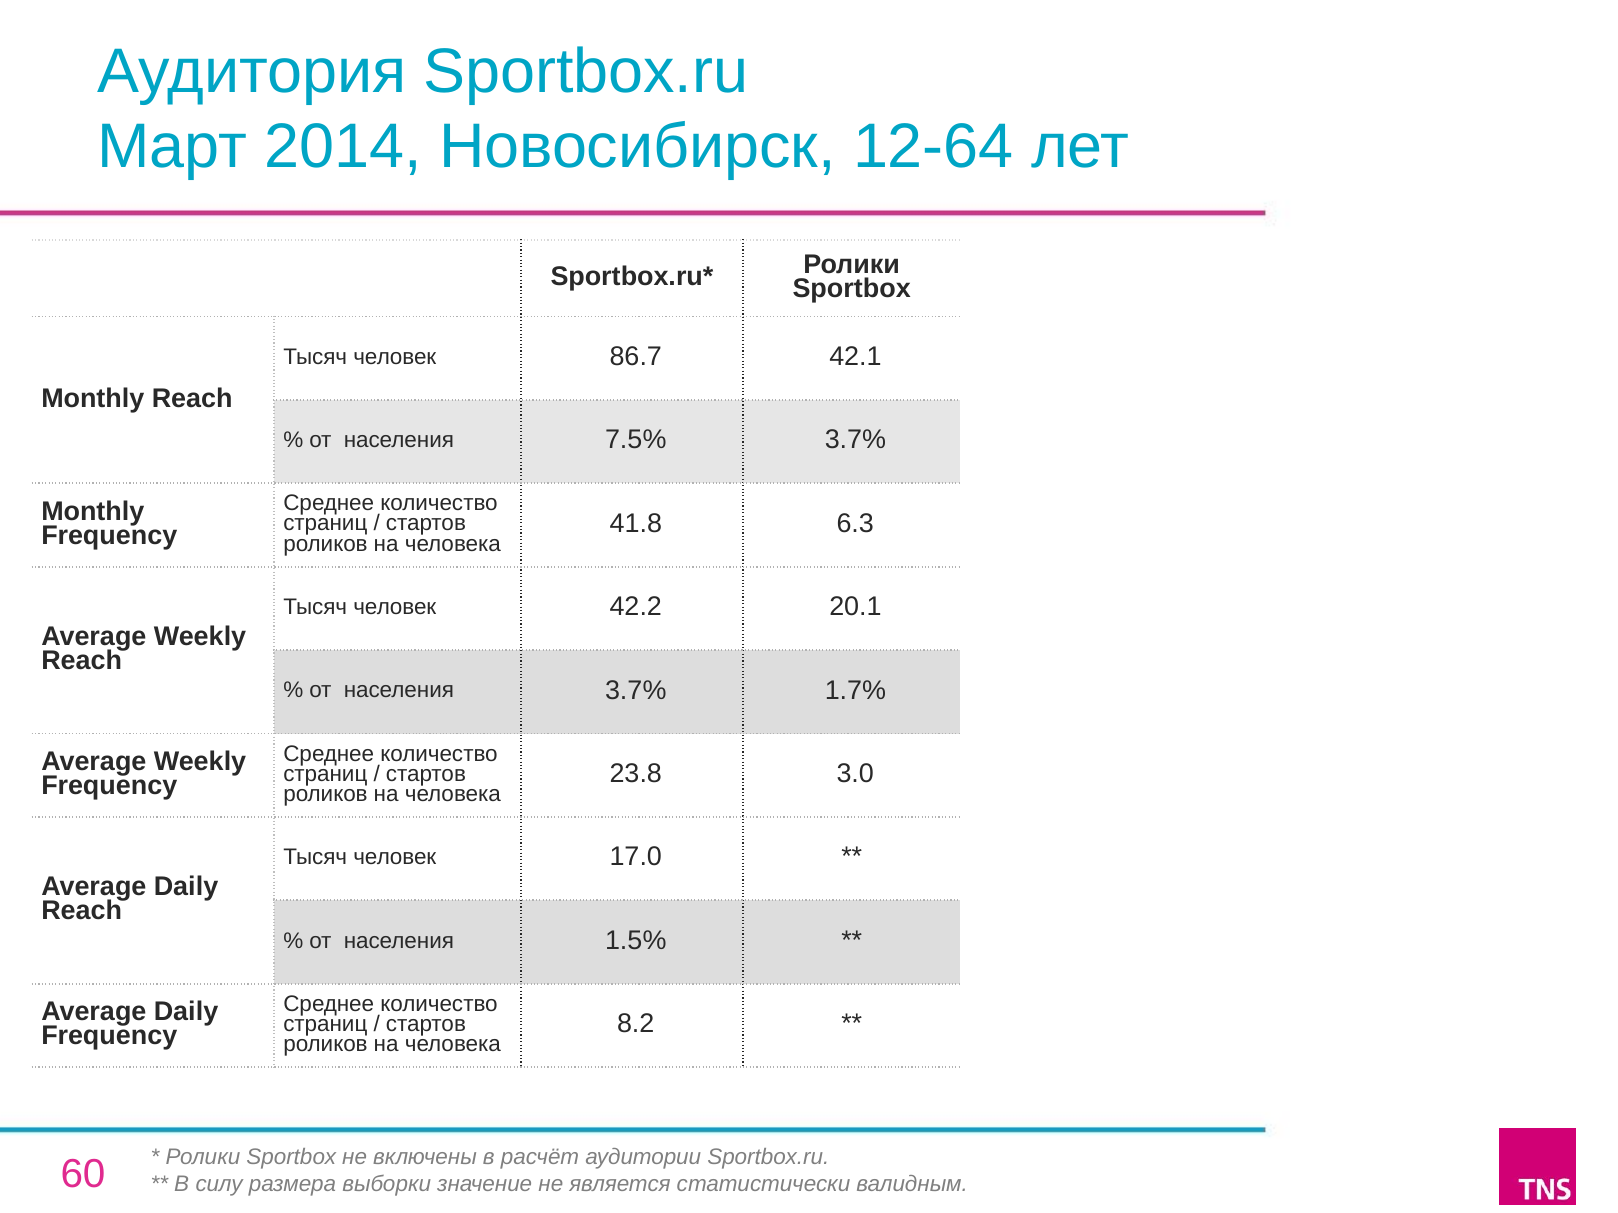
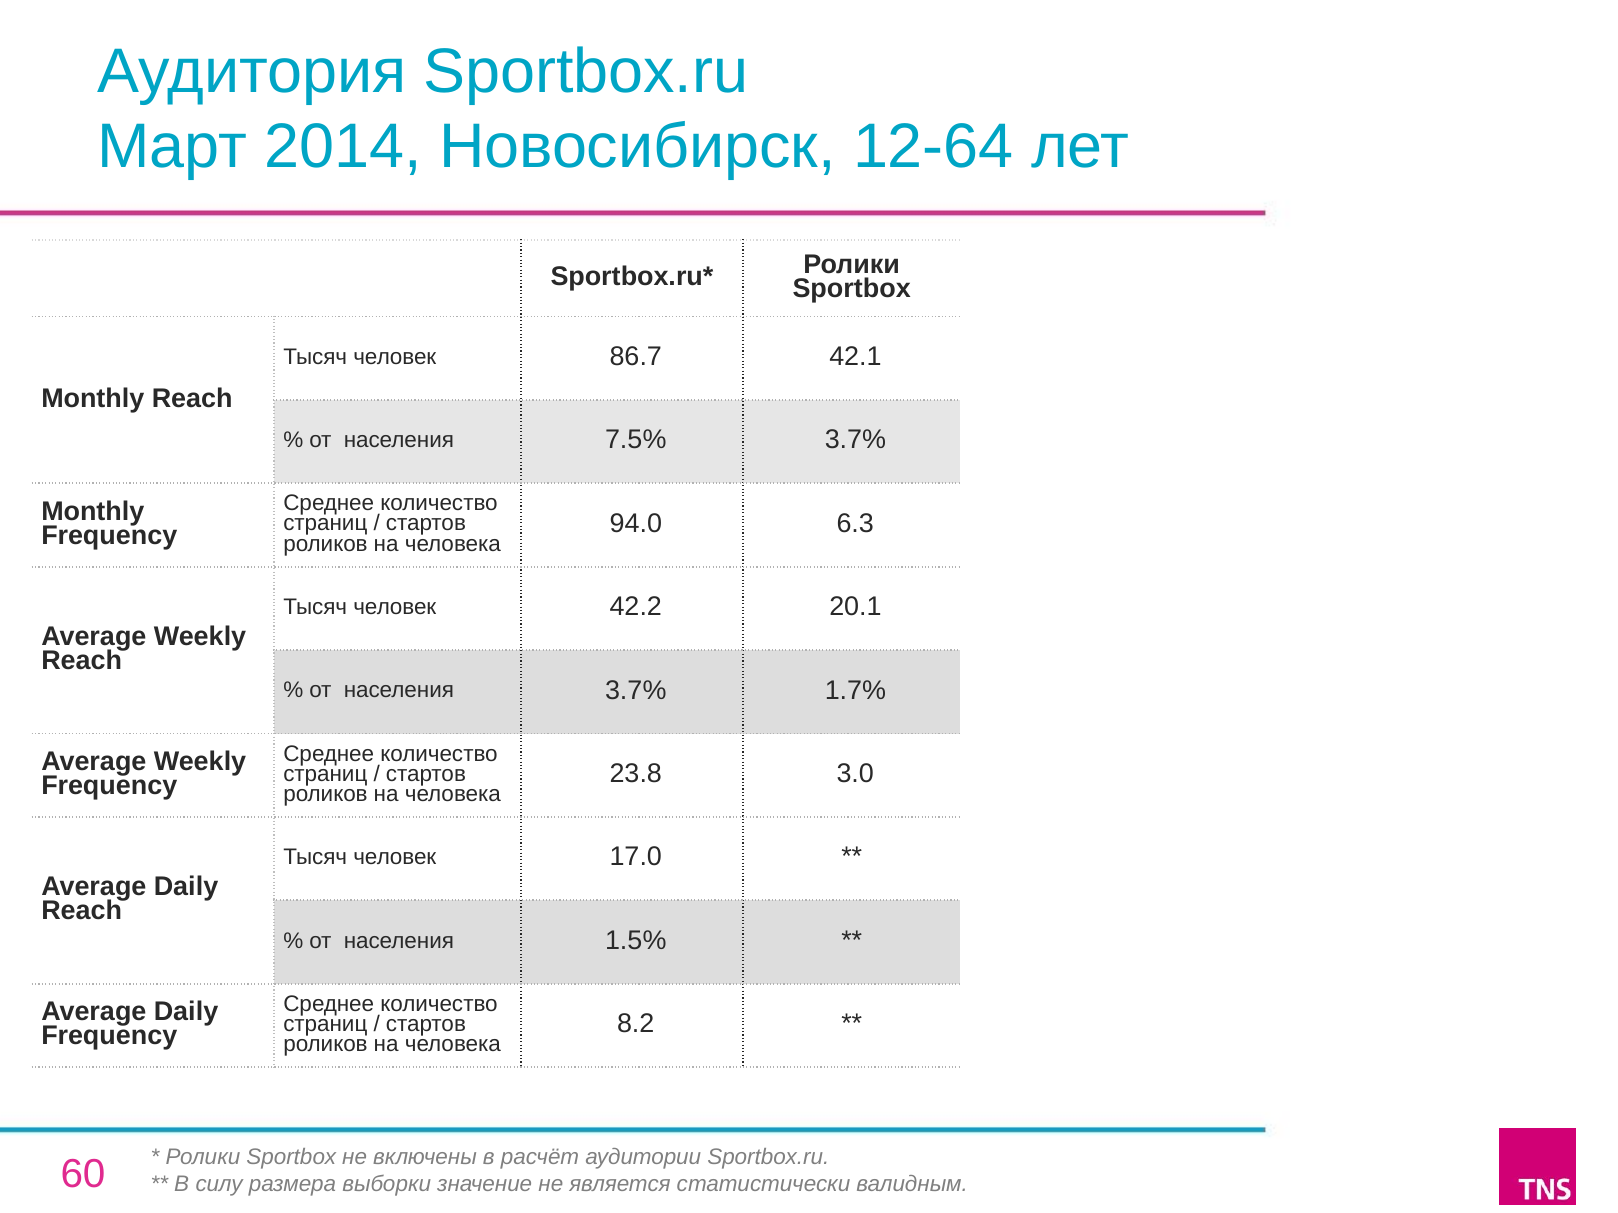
41.8: 41.8 -> 94.0
